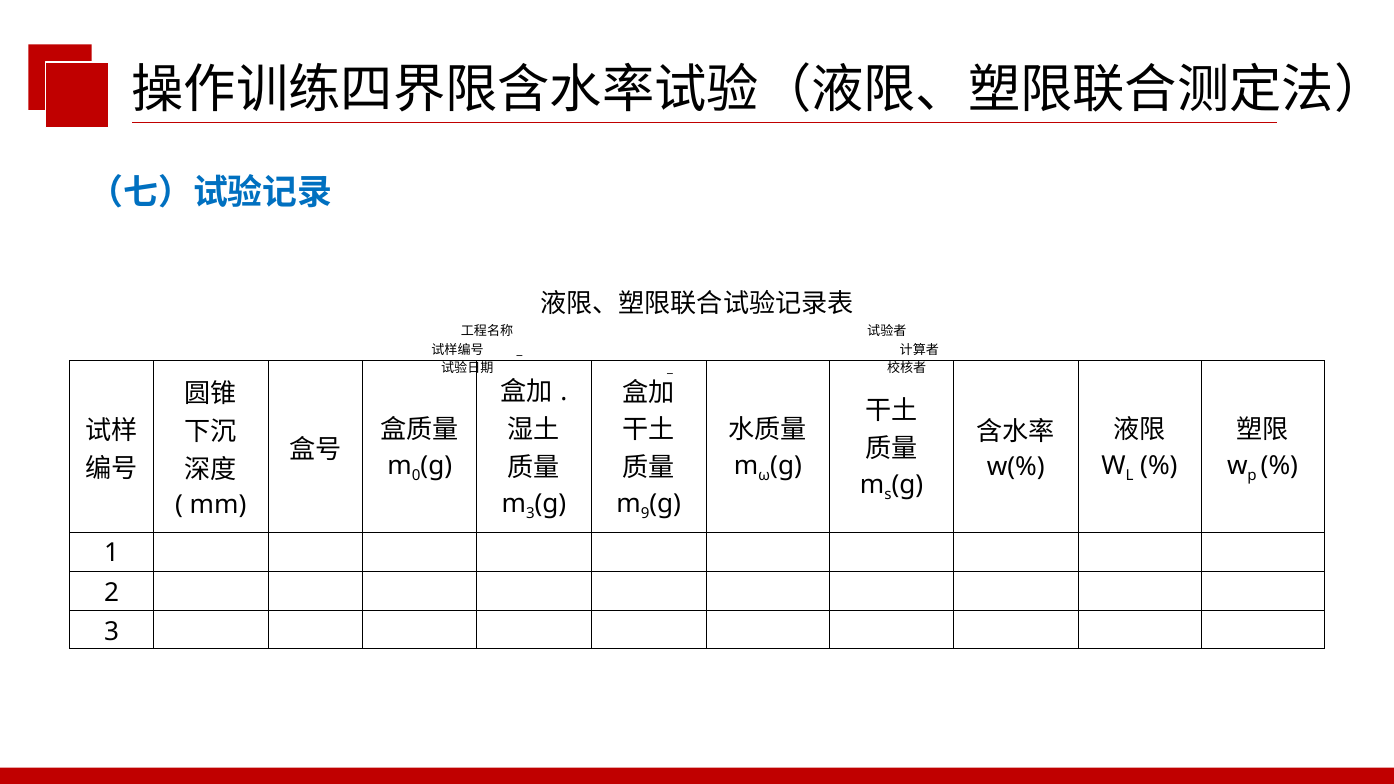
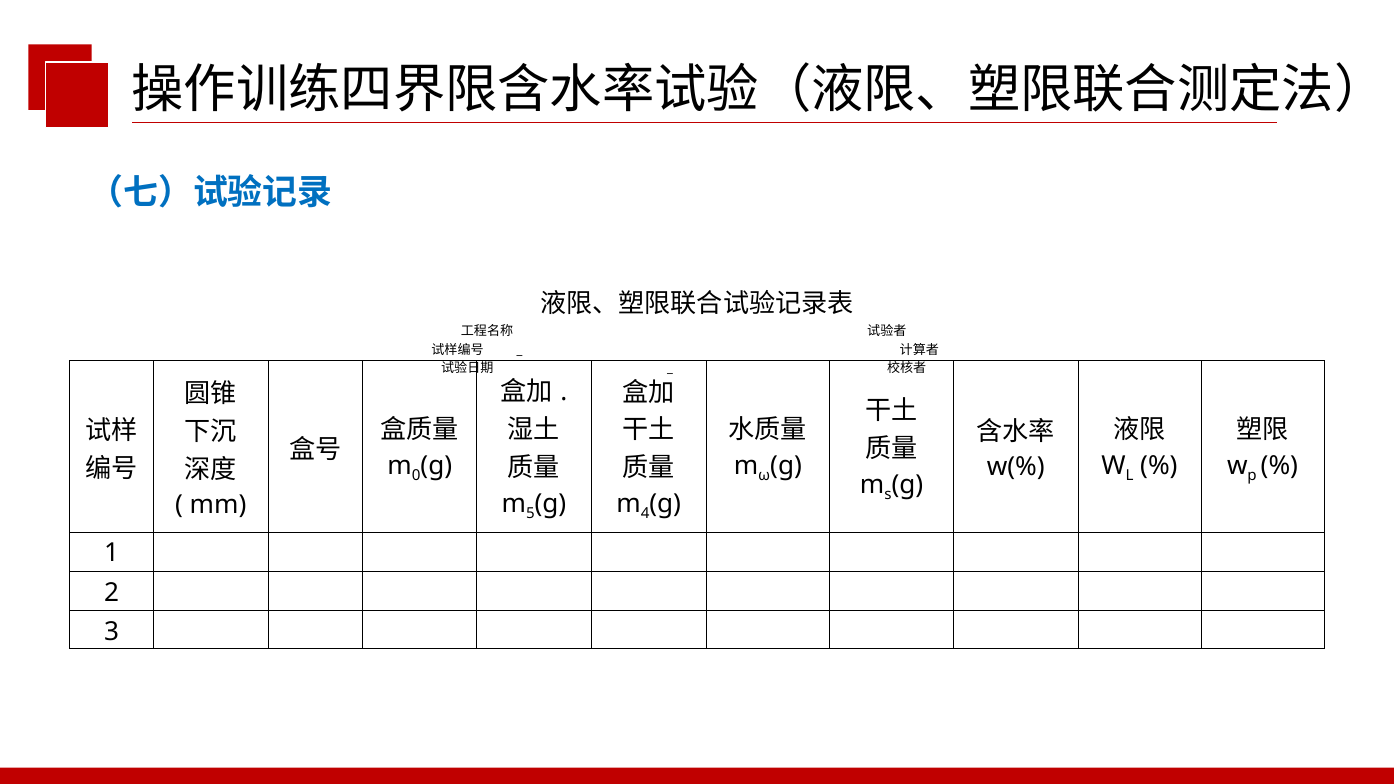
3 at (530, 514): 3 -> 5
9: 9 -> 4
